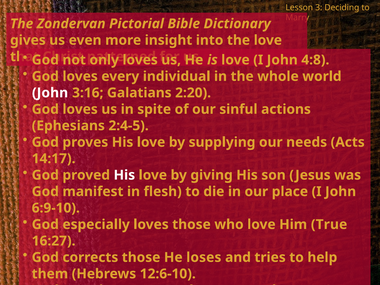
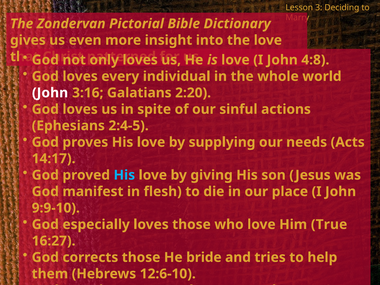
His at (124, 175) colour: white -> light blue
6:9-10: 6:9-10 -> 9:9-10
loses: loses -> bride
